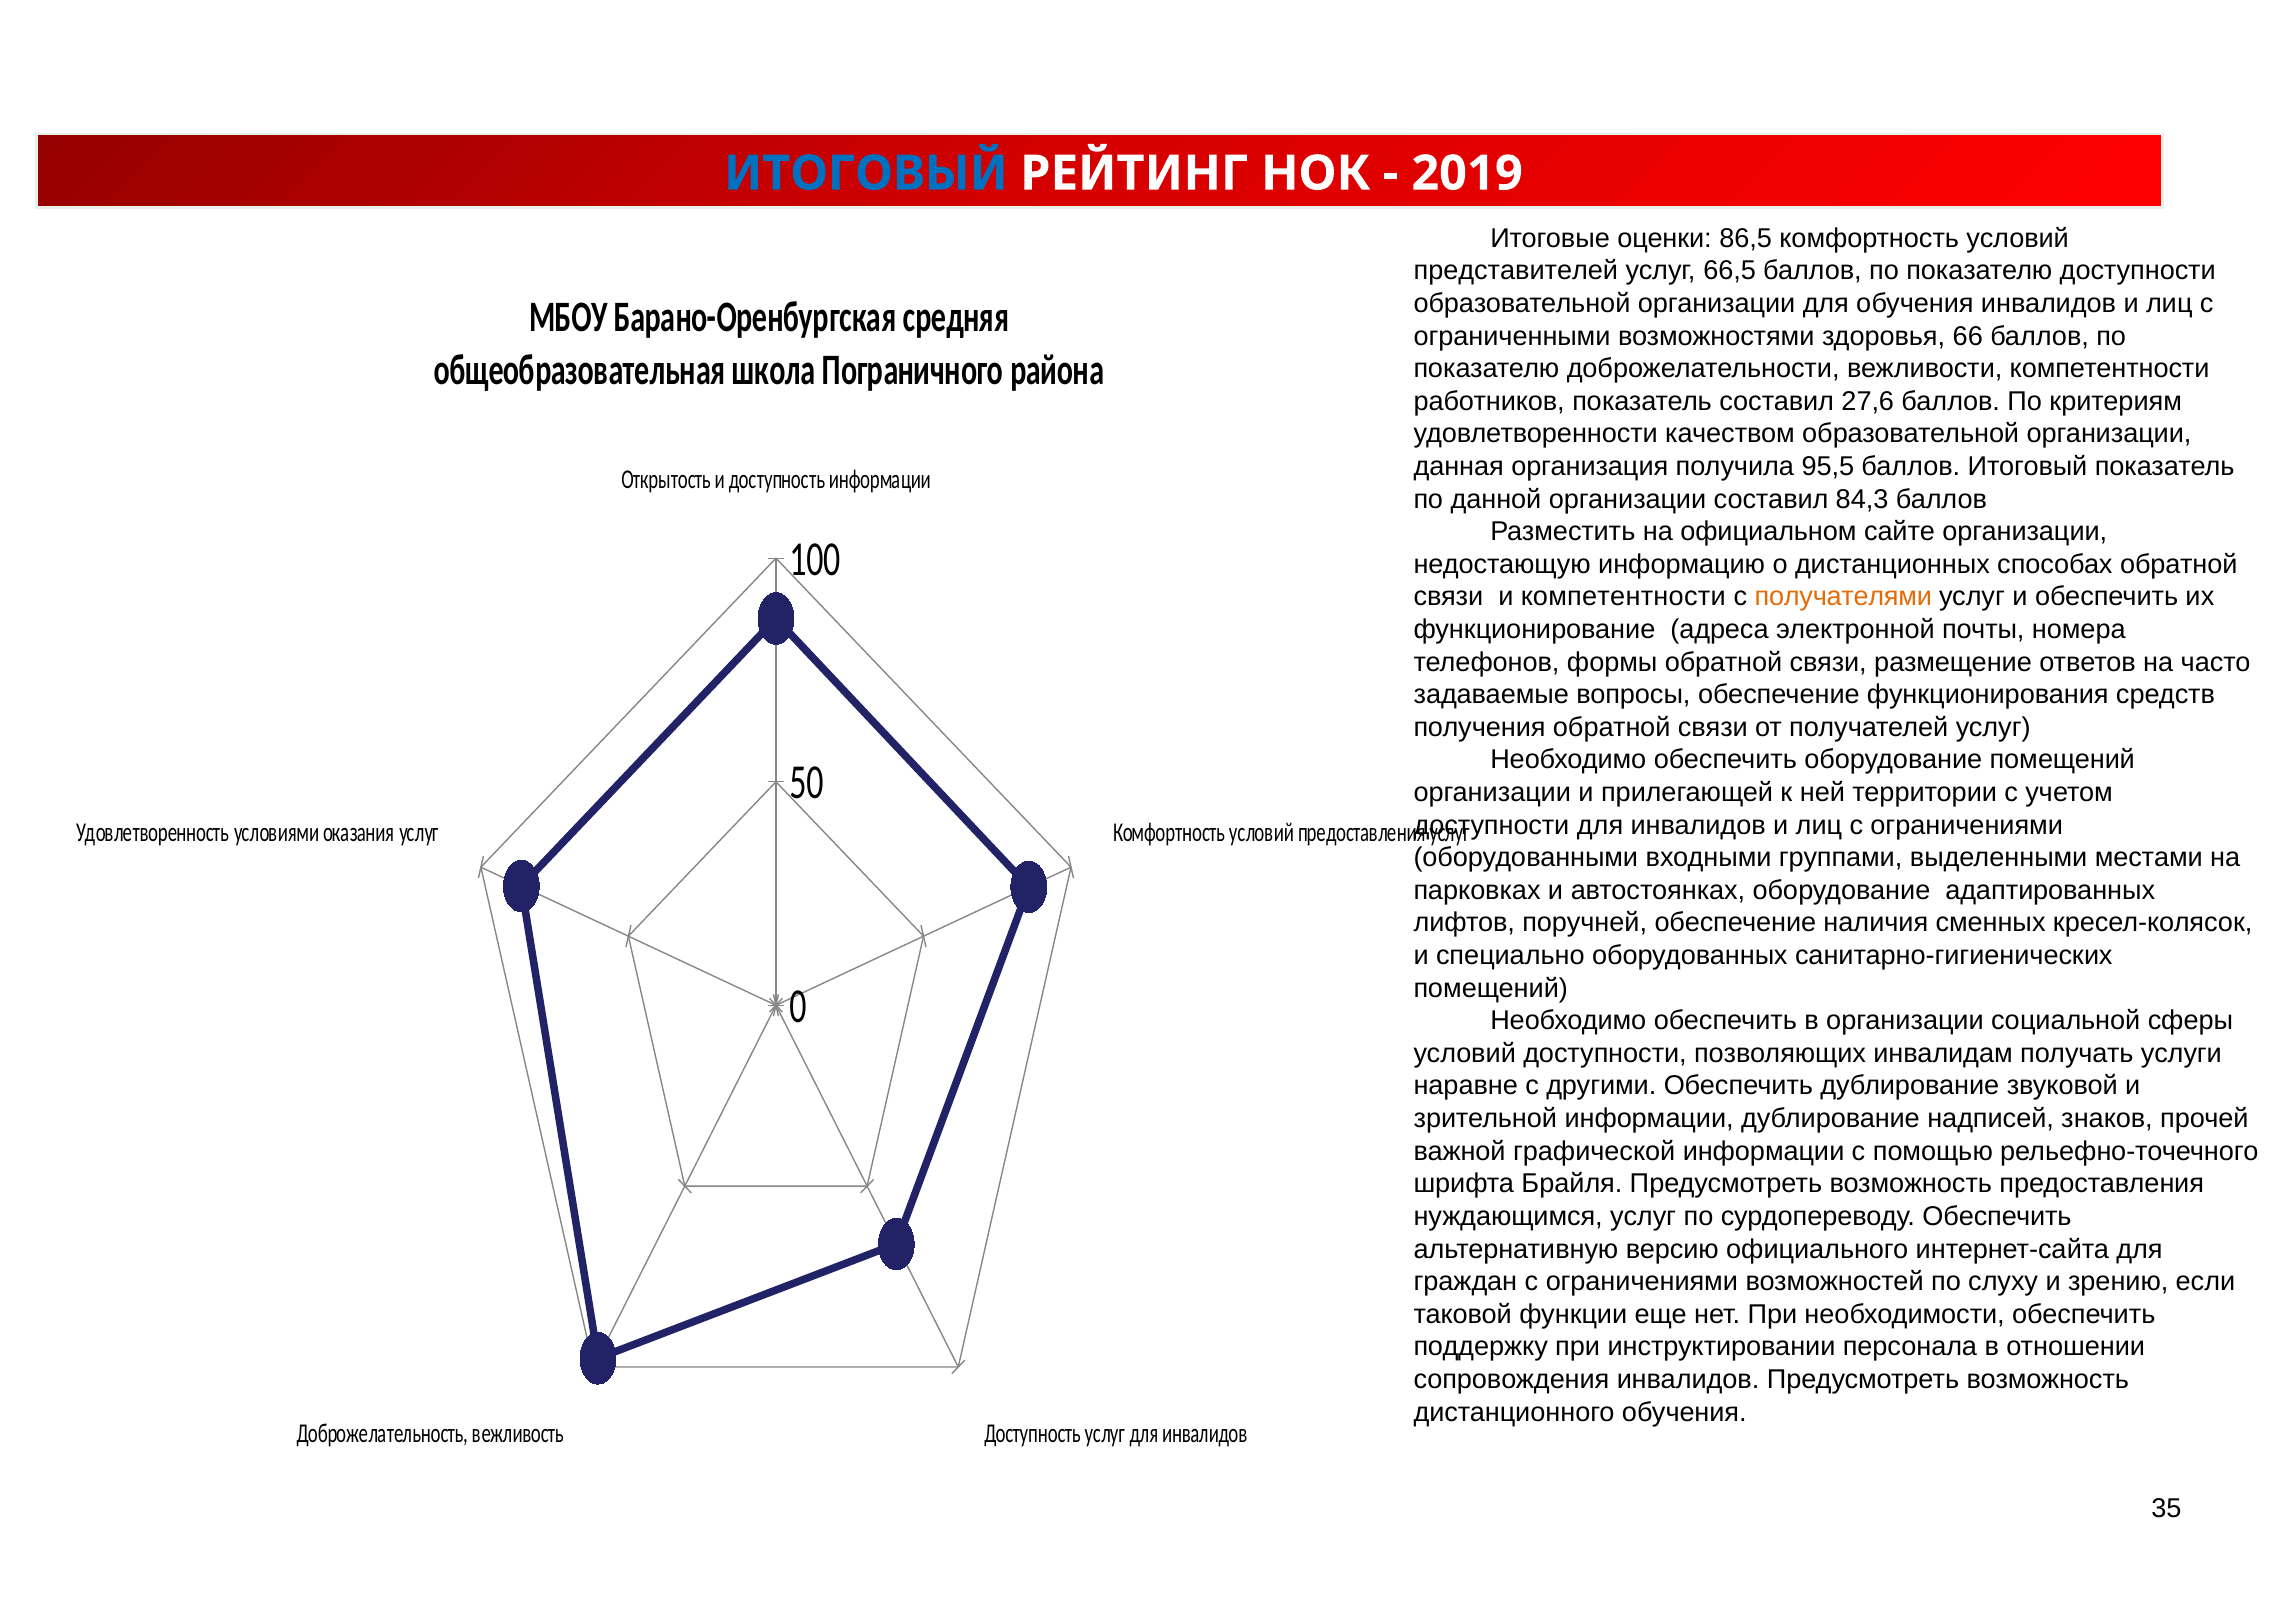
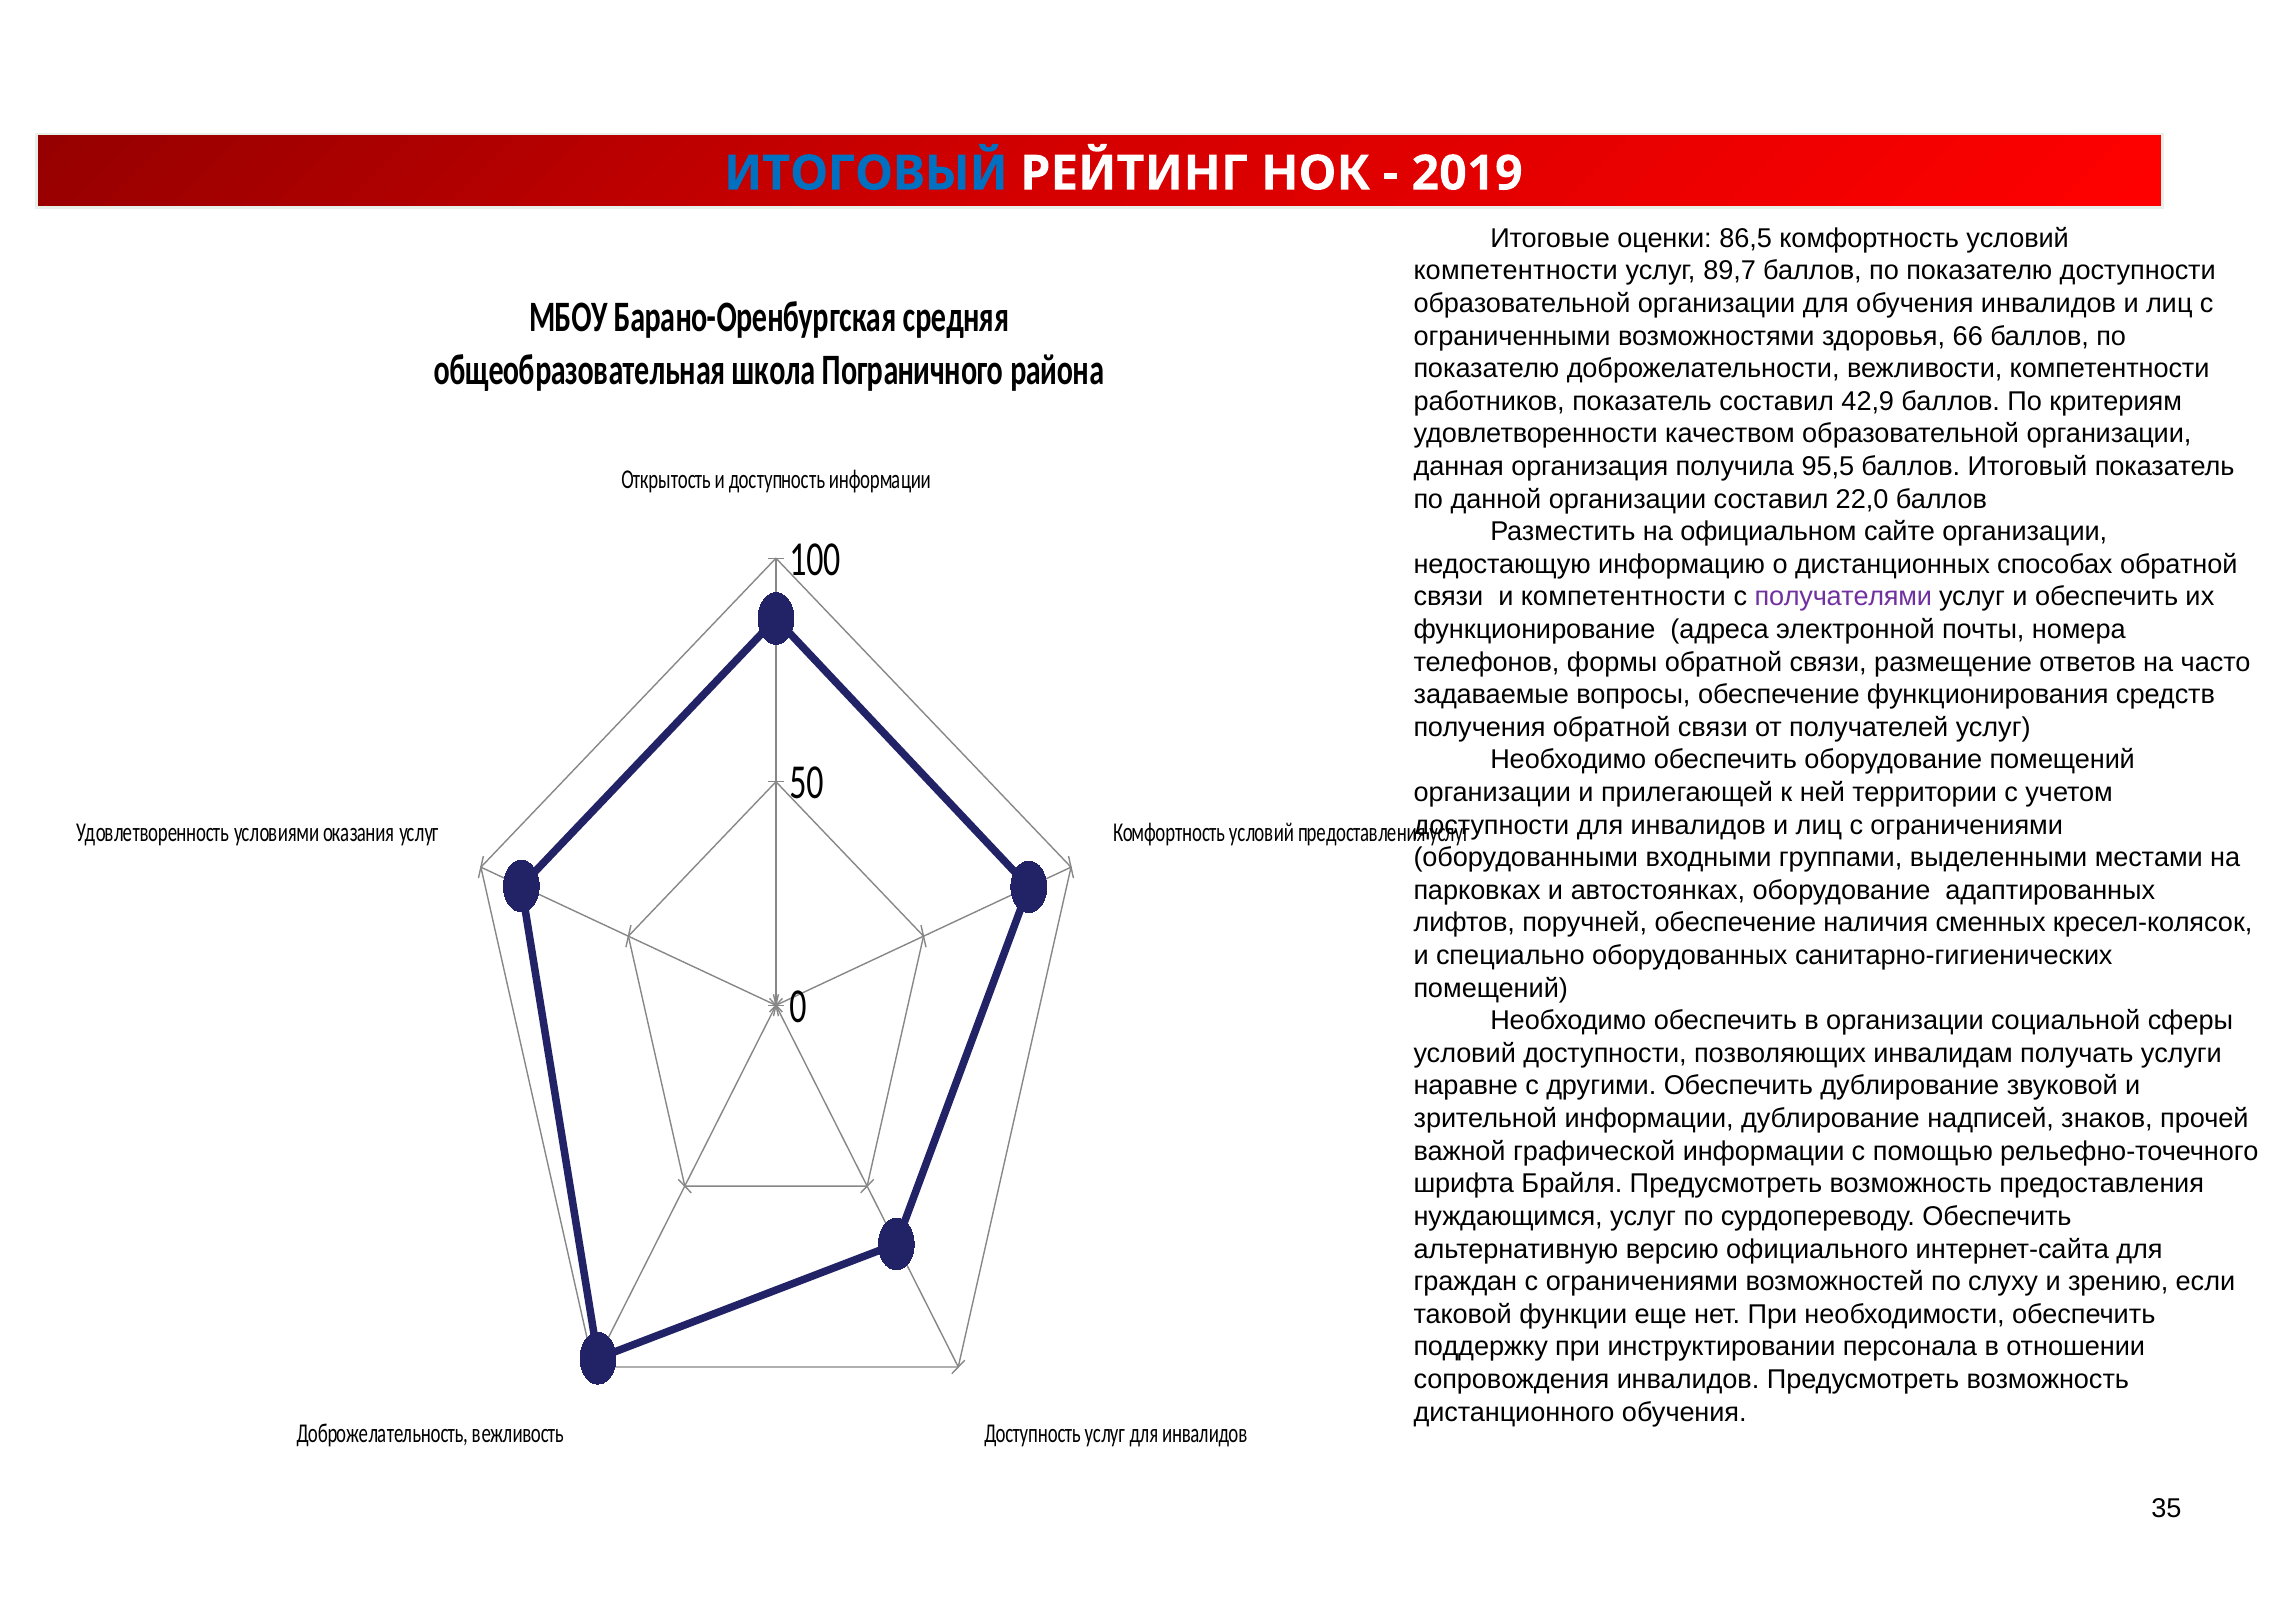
представителей at (1516, 271): представителей -> компетентности
66,5: 66,5 -> 89,7
27,6: 27,6 -> 42,9
84,3: 84,3 -> 22,0
получателями colour: orange -> purple
